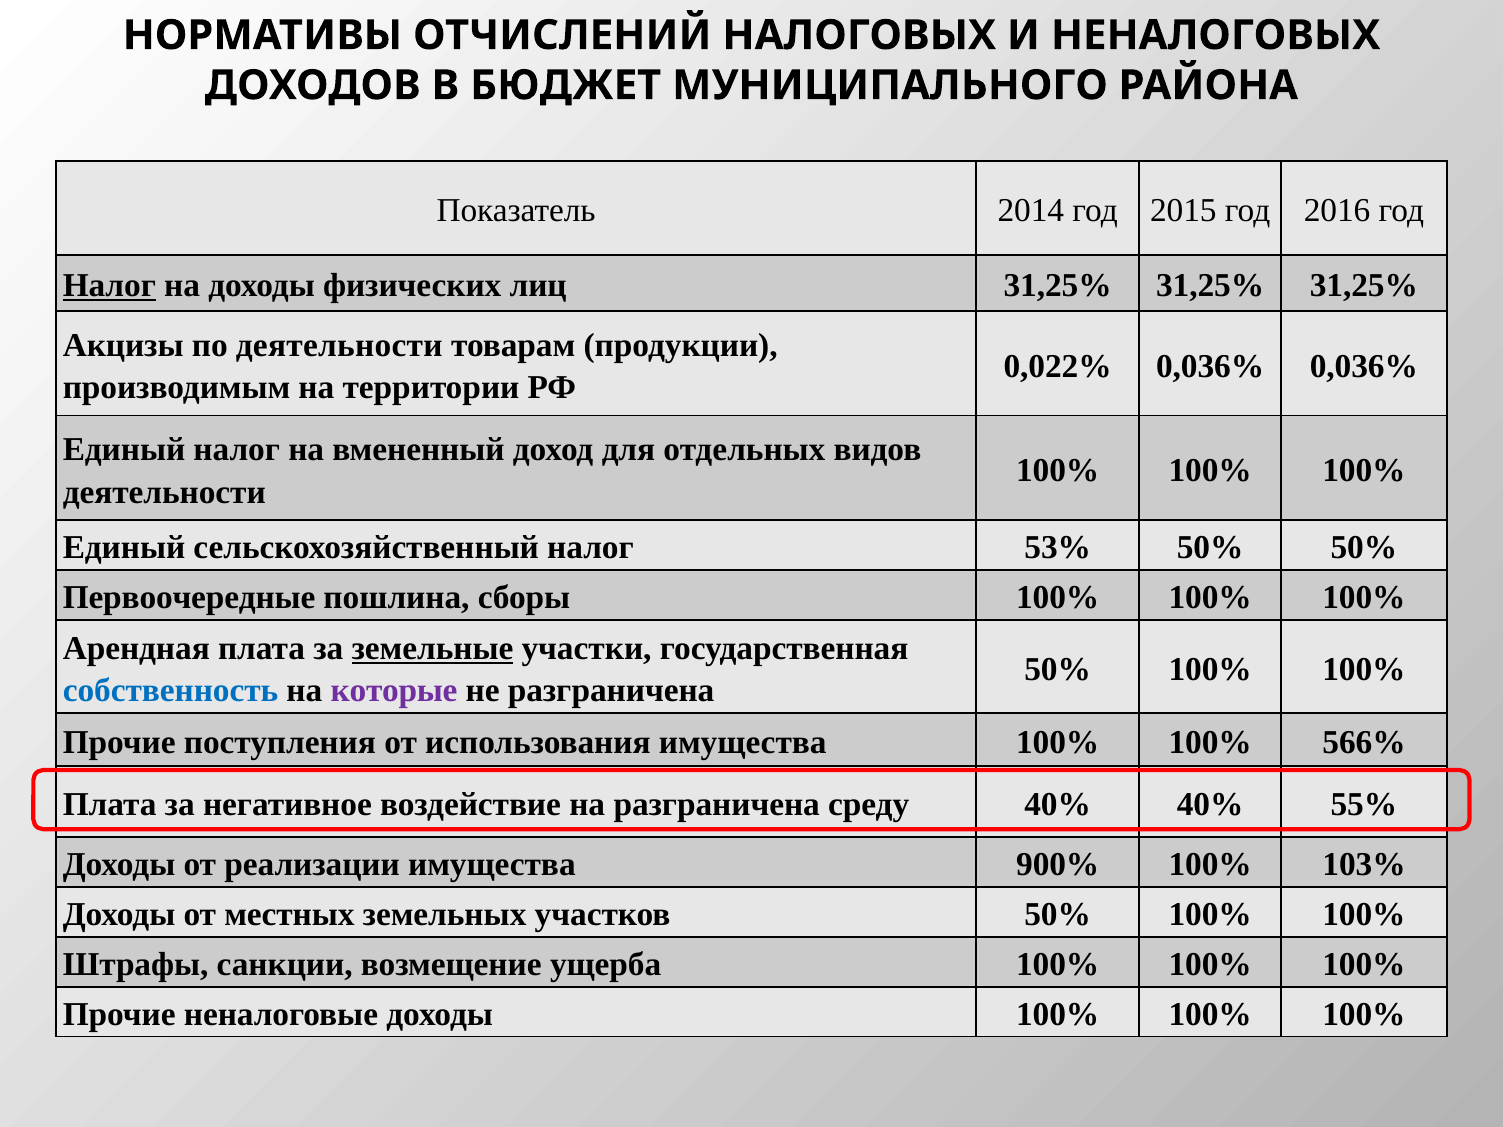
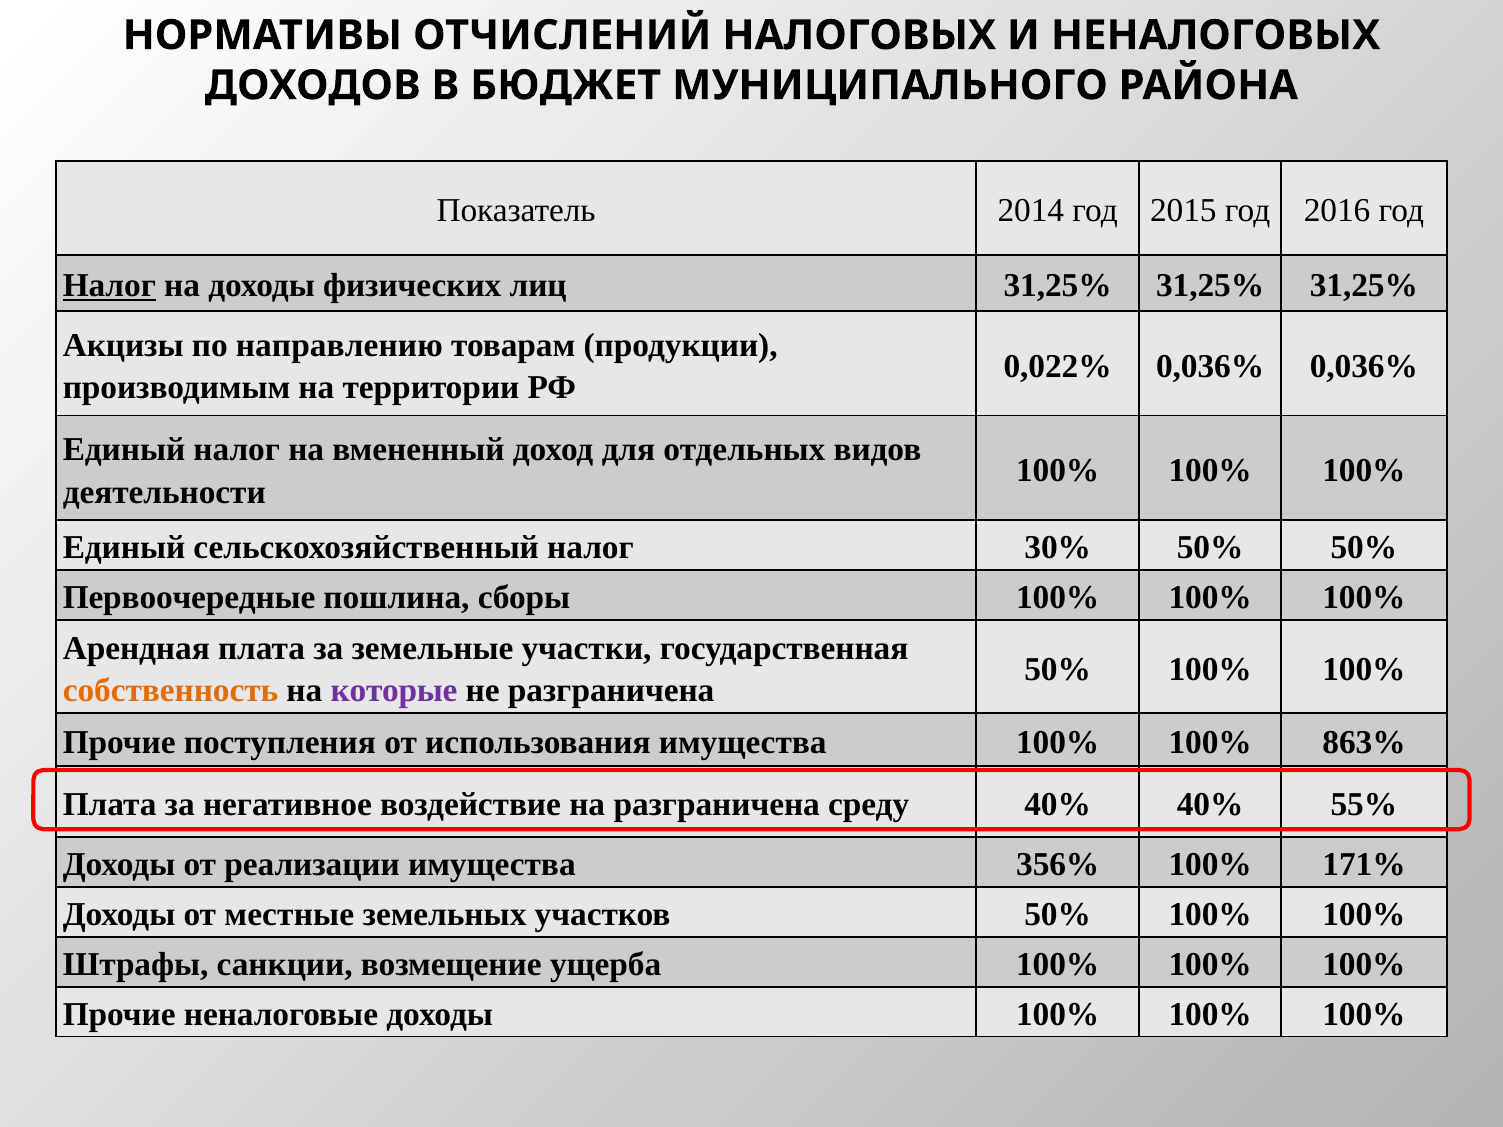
по деятельности: деятельности -> направлению
53%: 53% -> 30%
земельные underline: present -> none
собственность colour: blue -> orange
566%: 566% -> 863%
900%: 900% -> 356%
103%: 103% -> 171%
местных: местных -> местные
